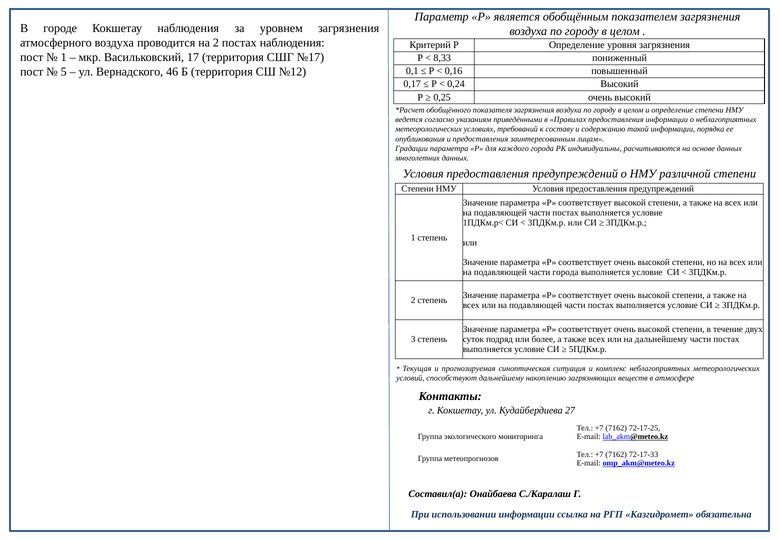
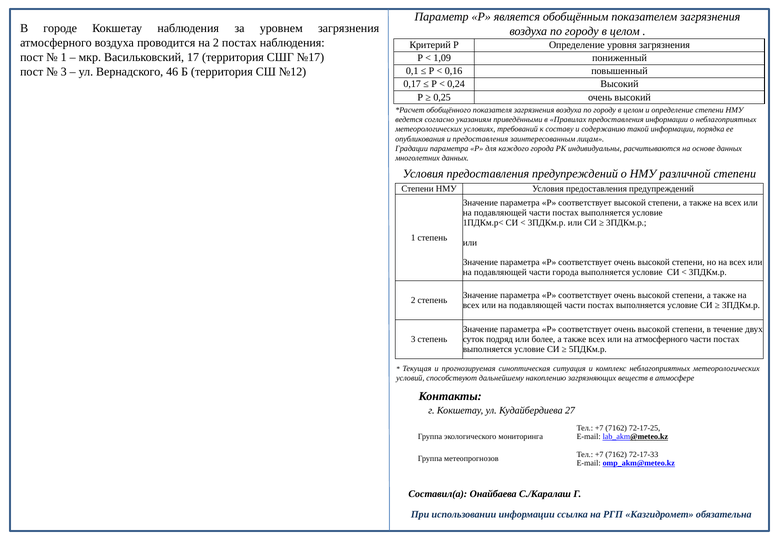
8,33: 8,33 -> 1,09
5 at (64, 72): 5 -> 3
на дальнейшему: дальнейшему -> атмосферного
